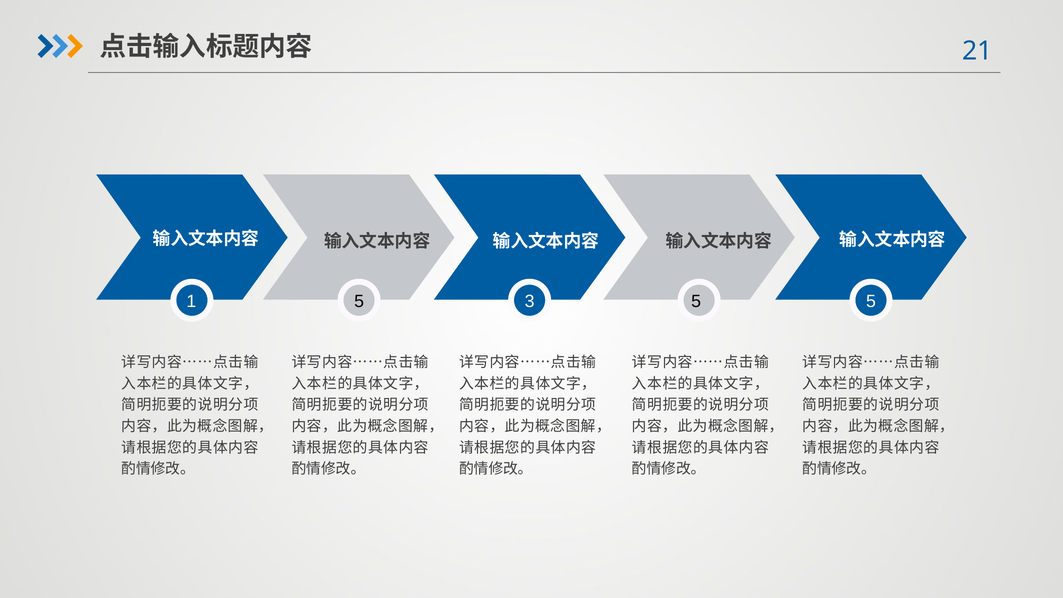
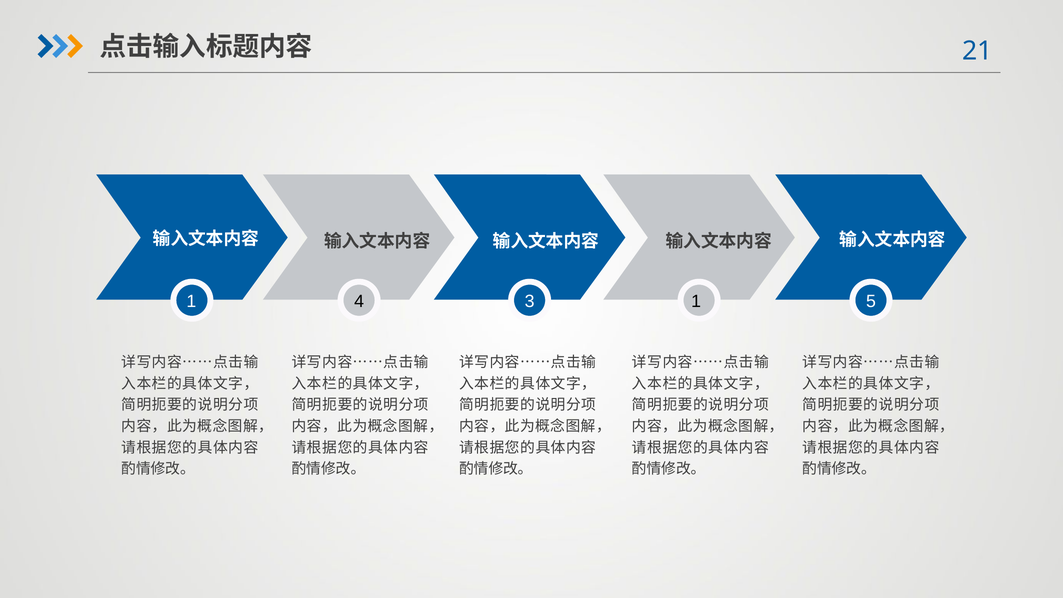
1 5: 5 -> 4
3 5: 5 -> 1
